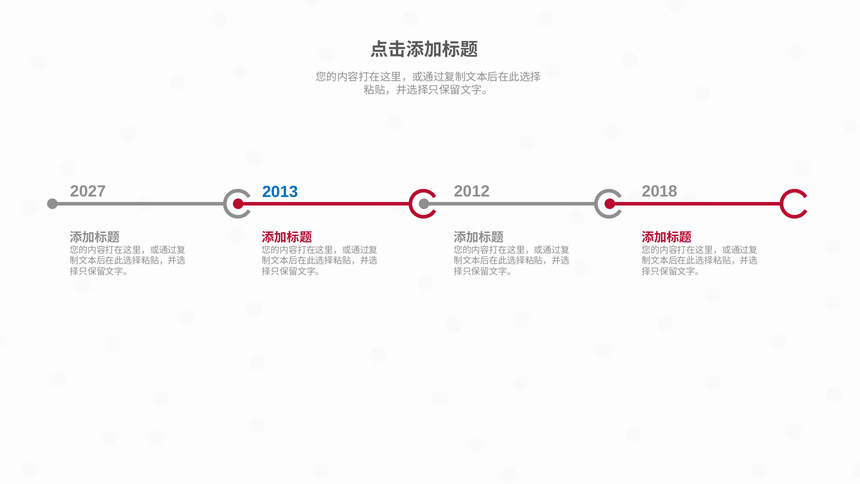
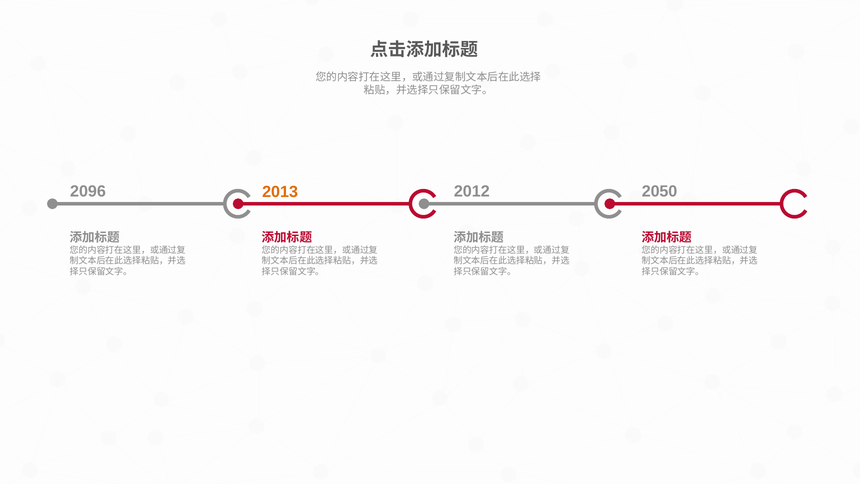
2027: 2027 -> 2096
2013 colour: blue -> orange
2018: 2018 -> 2050
